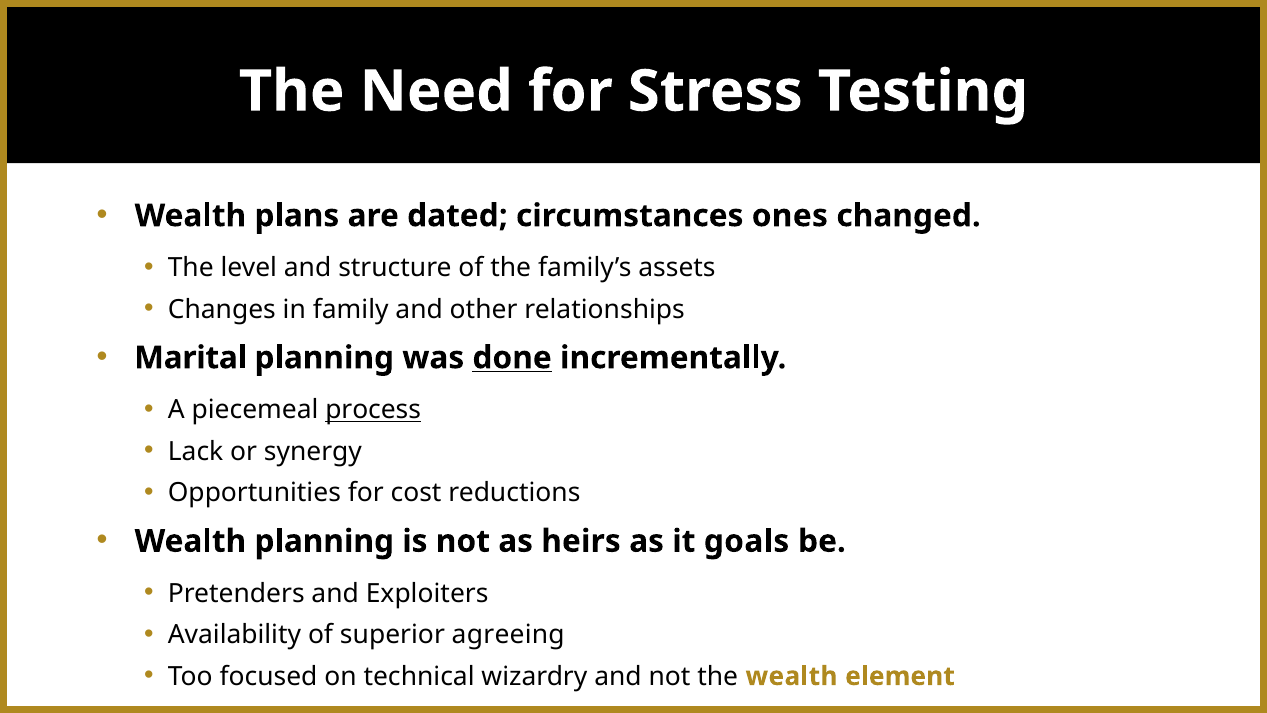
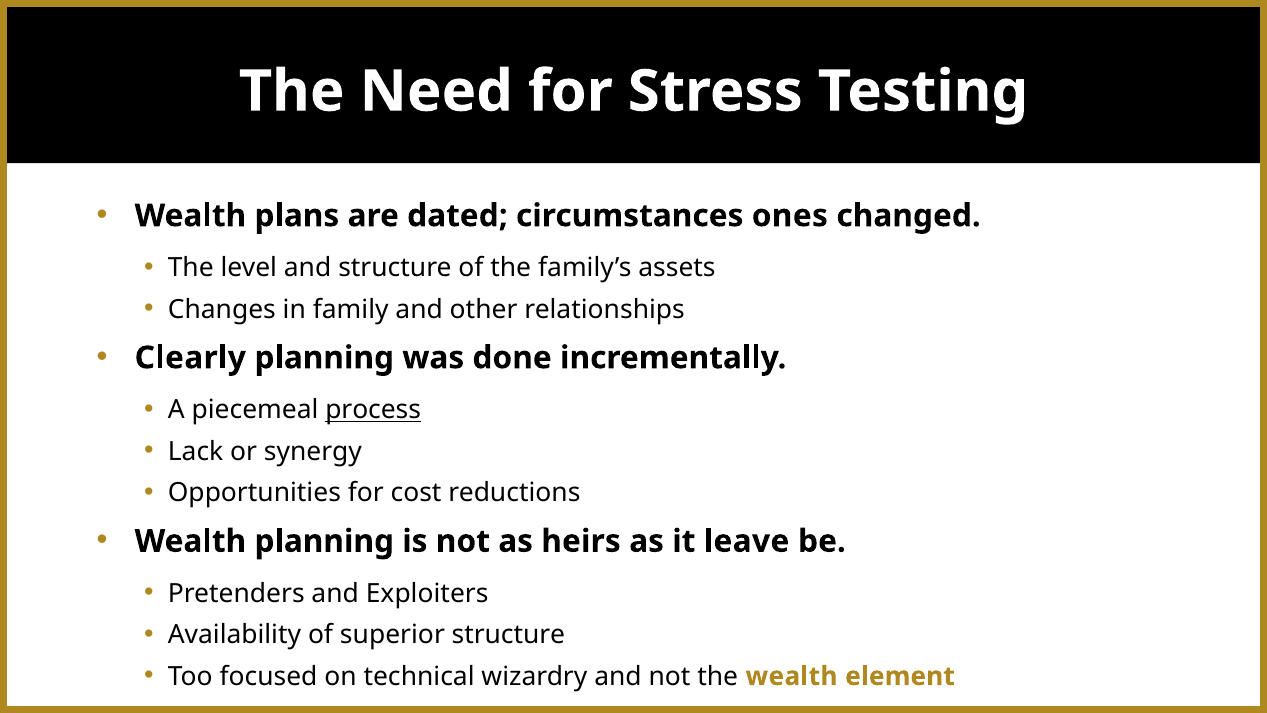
Marital: Marital -> Clearly
done underline: present -> none
goals: goals -> leave
superior agreeing: agreeing -> structure
